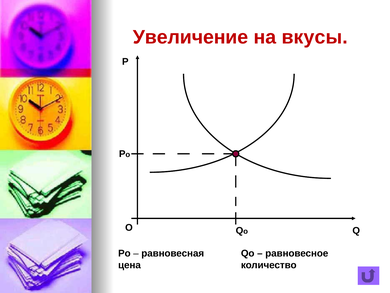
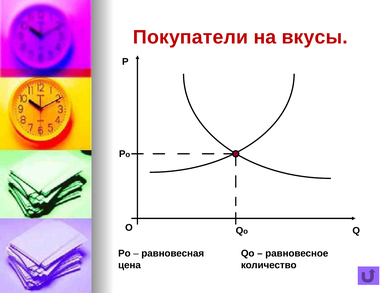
Увеличение: Увеличение -> Покупатели
